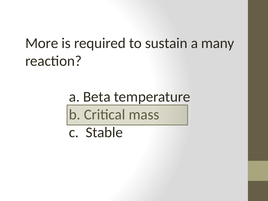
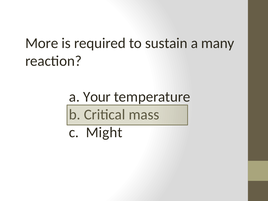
Beta: Beta -> Your
Stable: Stable -> Might
